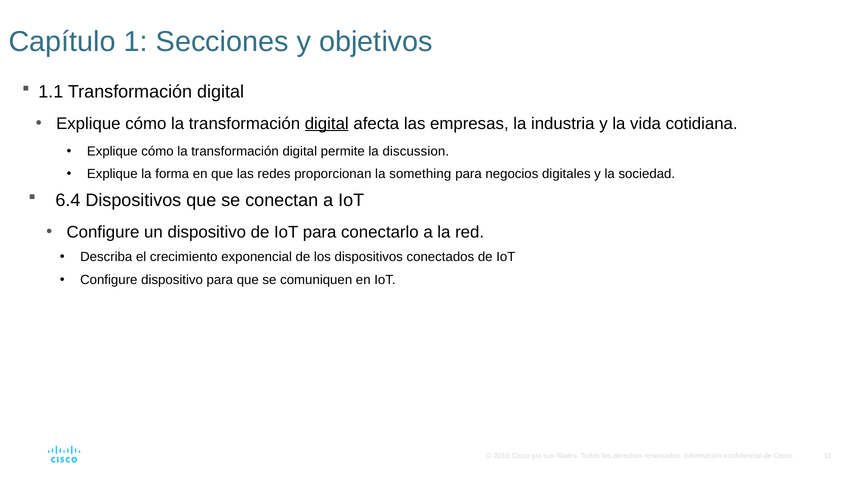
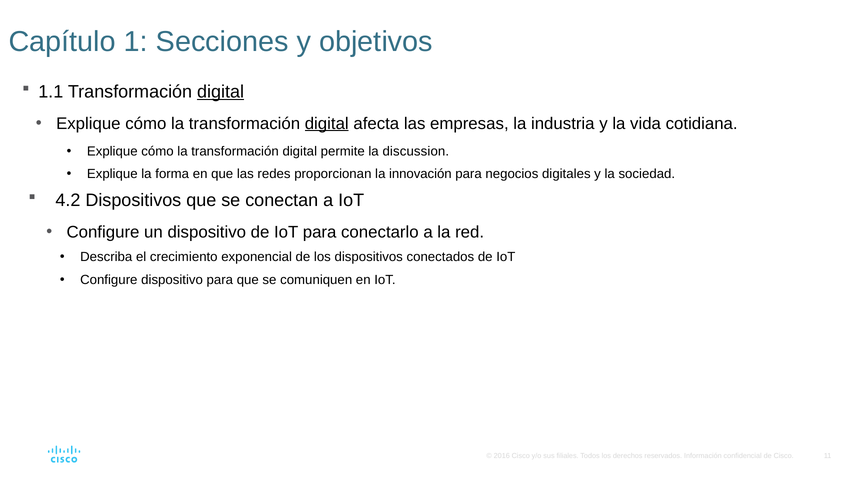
digital at (221, 92) underline: none -> present
something: something -> innovación
6.4: 6.4 -> 4.2
